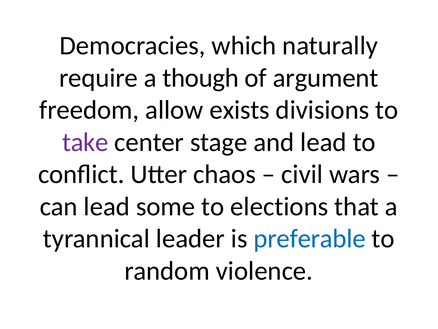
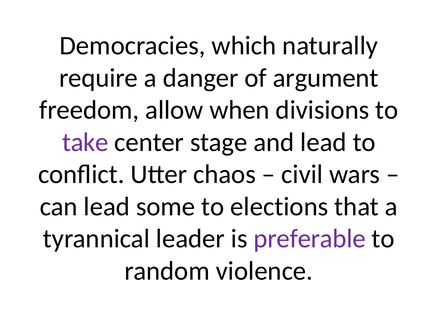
though: though -> danger
exists: exists -> when
preferable colour: blue -> purple
